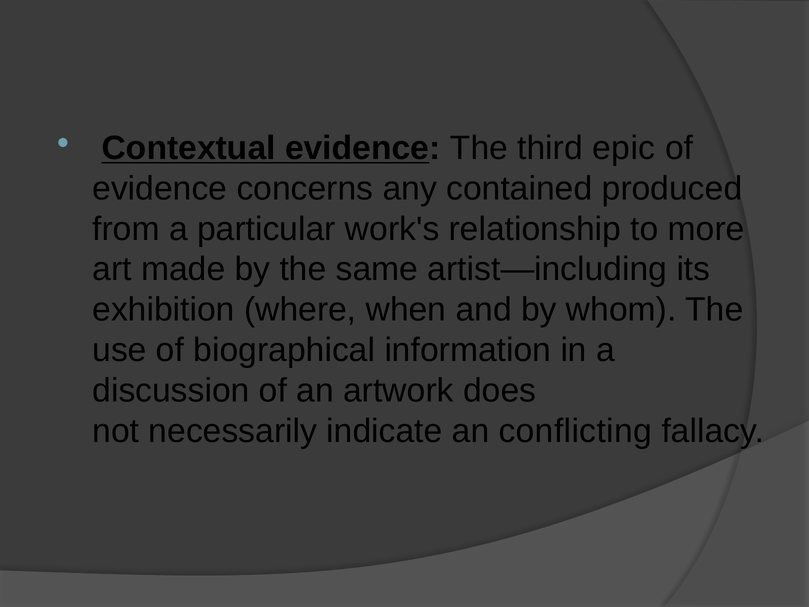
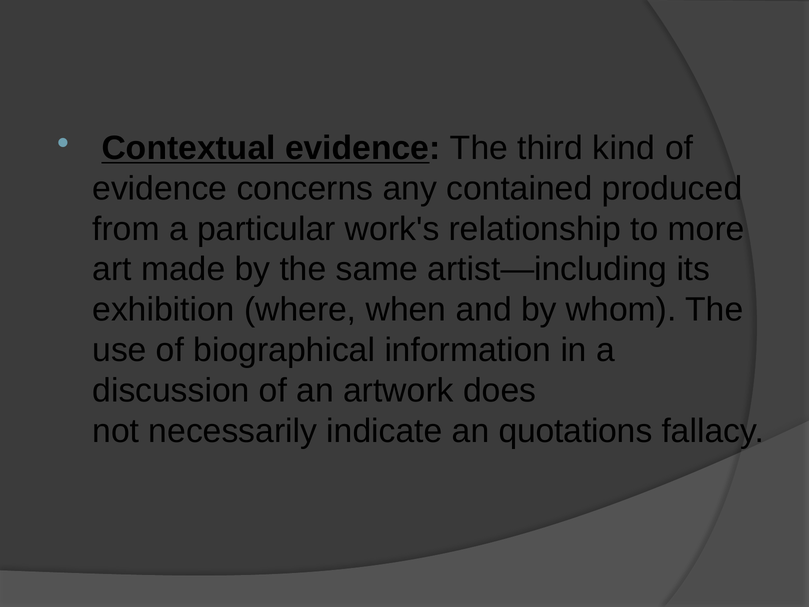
epic: epic -> kind
conflicting: conflicting -> quotations
